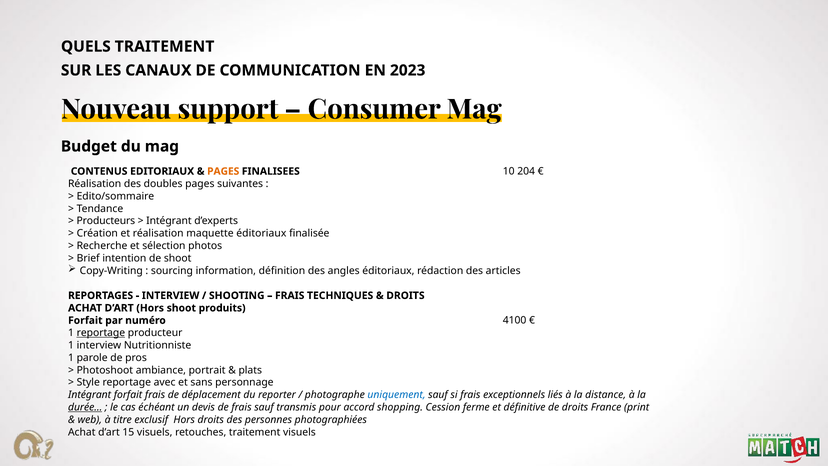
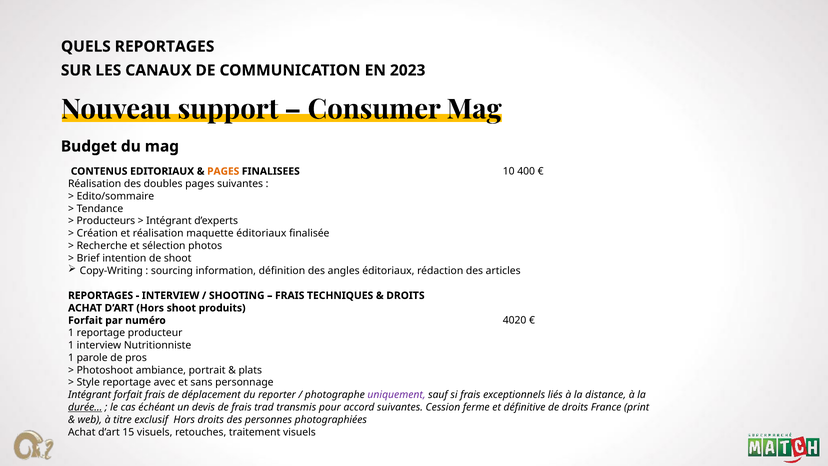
QUELS TRAITEMENT: TRAITEMENT -> REPORTAGES
204: 204 -> 400
4100: 4100 -> 4020
reportage at (101, 333) underline: present -> none
uniquement colour: blue -> purple
frais sauf: sauf -> trad
accord shopping: shopping -> suivantes
